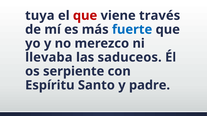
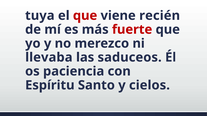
través: través -> recién
fuerte colour: blue -> red
serpiente: serpiente -> paciencia
padre: padre -> cielos
